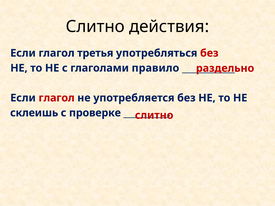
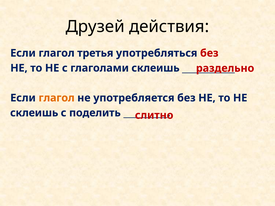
Слитно at (95, 27): Слитно -> Друзей
глаголами правило: правило -> склеишь
глагол at (57, 98) colour: red -> orange
проверке: проверке -> поделить
